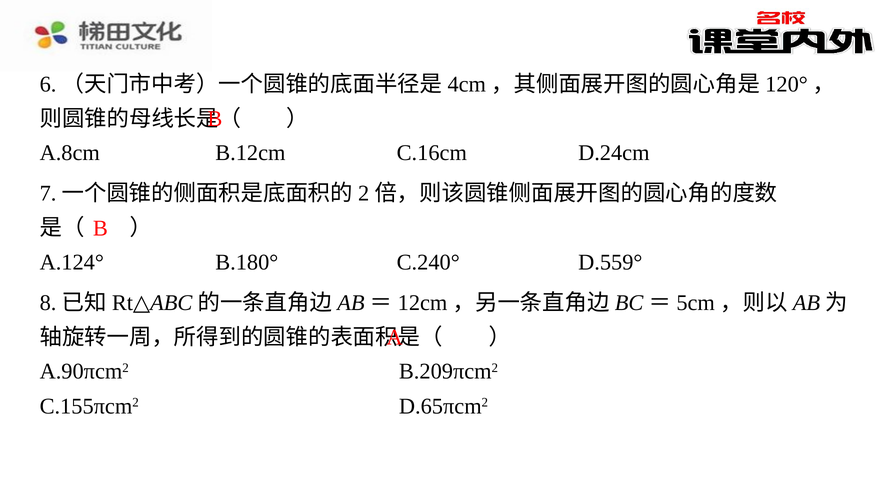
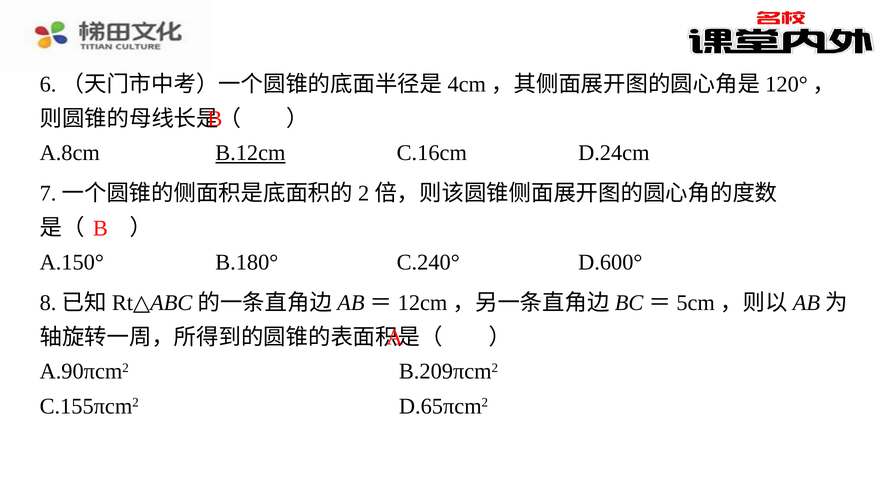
B.12cm underline: none -> present
A.124°: A.124° -> A.150°
D.559°: D.559° -> D.600°
